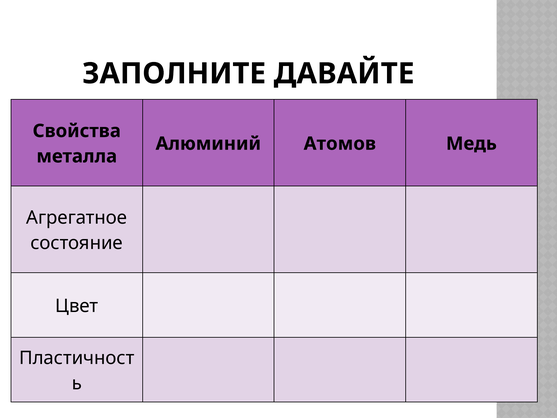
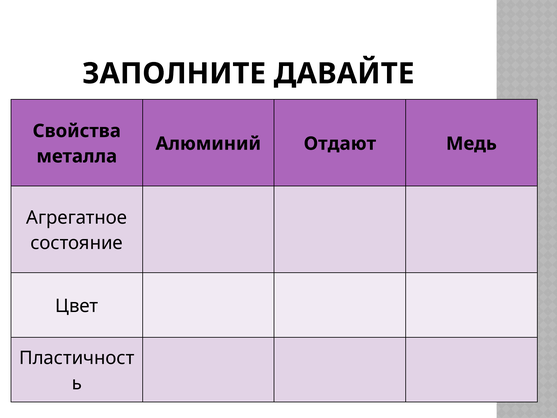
Атомов: Атомов -> Отдают
